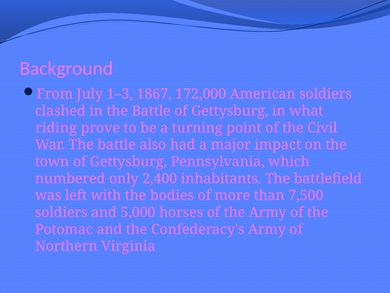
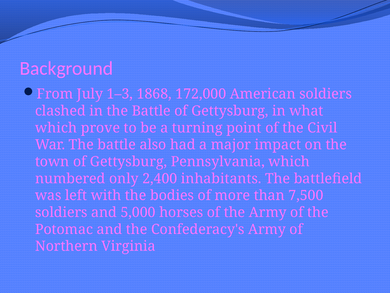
1867: 1867 -> 1868
riding at (56, 128): riding -> which
